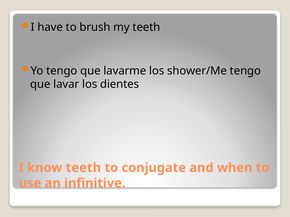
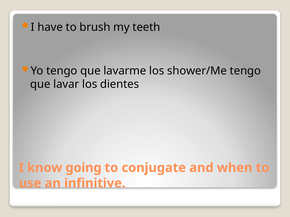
know teeth: teeth -> going
